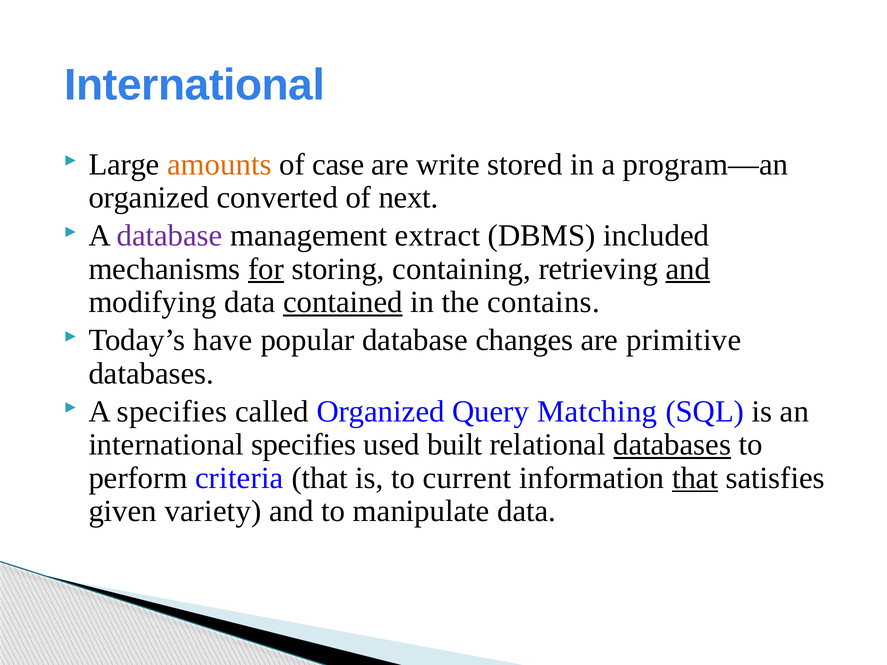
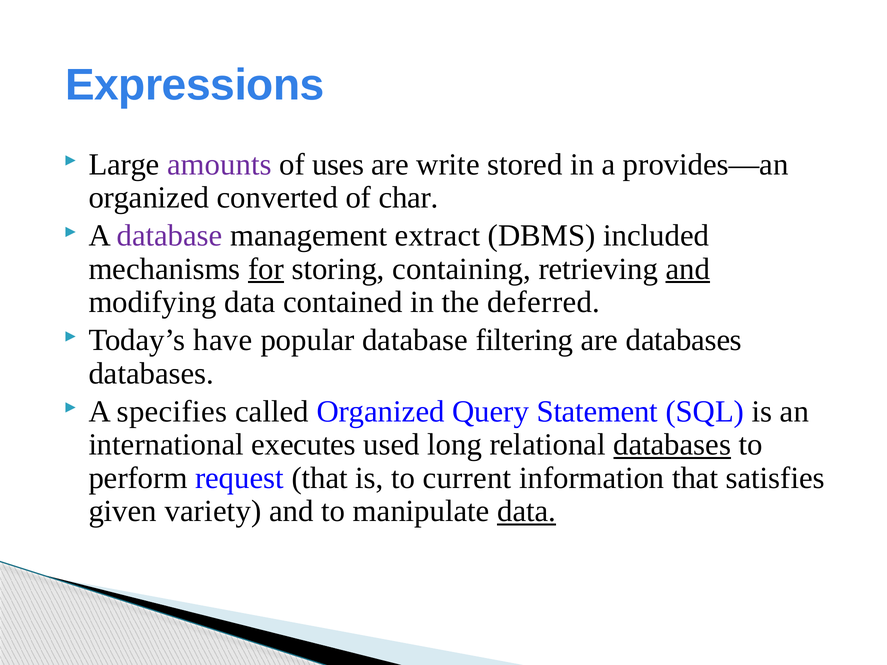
International at (195, 85): International -> Expressions
amounts colour: orange -> purple
case: case -> uses
program—an: program—an -> provides—an
next: next -> char
contained underline: present -> none
contains: contains -> deferred
changes: changes -> filtering
are primitive: primitive -> databases
Matching: Matching -> Statement
international specifies: specifies -> executes
built: built -> long
criteria: criteria -> request
that at (695, 478) underline: present -> none
data at (527, 511) underline: none -> present
